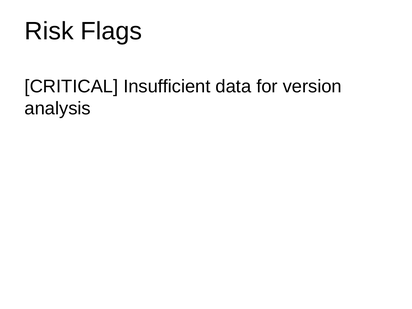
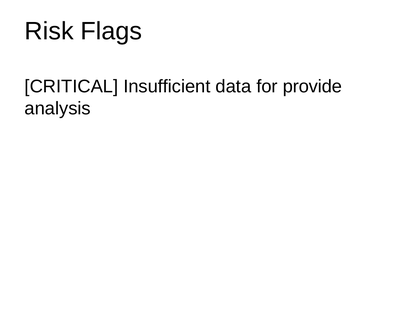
version: version -> provide
